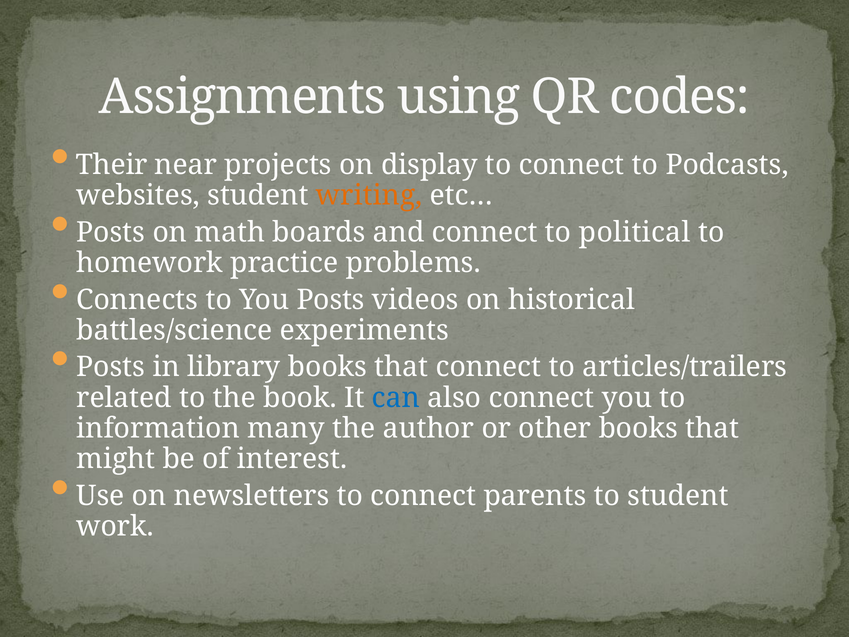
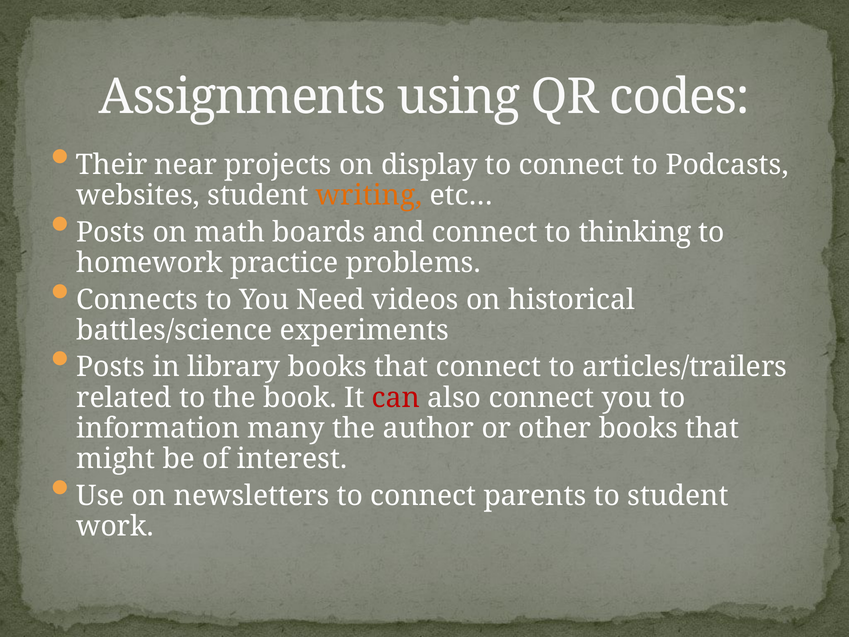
political: political -> thinking
You Posts: Posts -> Need
can colour: blue -> red
